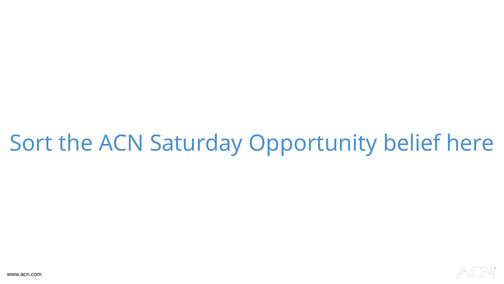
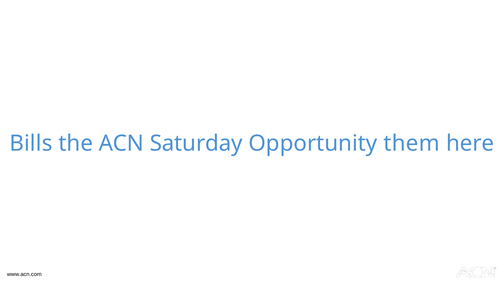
Sort: Sort -> Bills
belief: belief -> them
